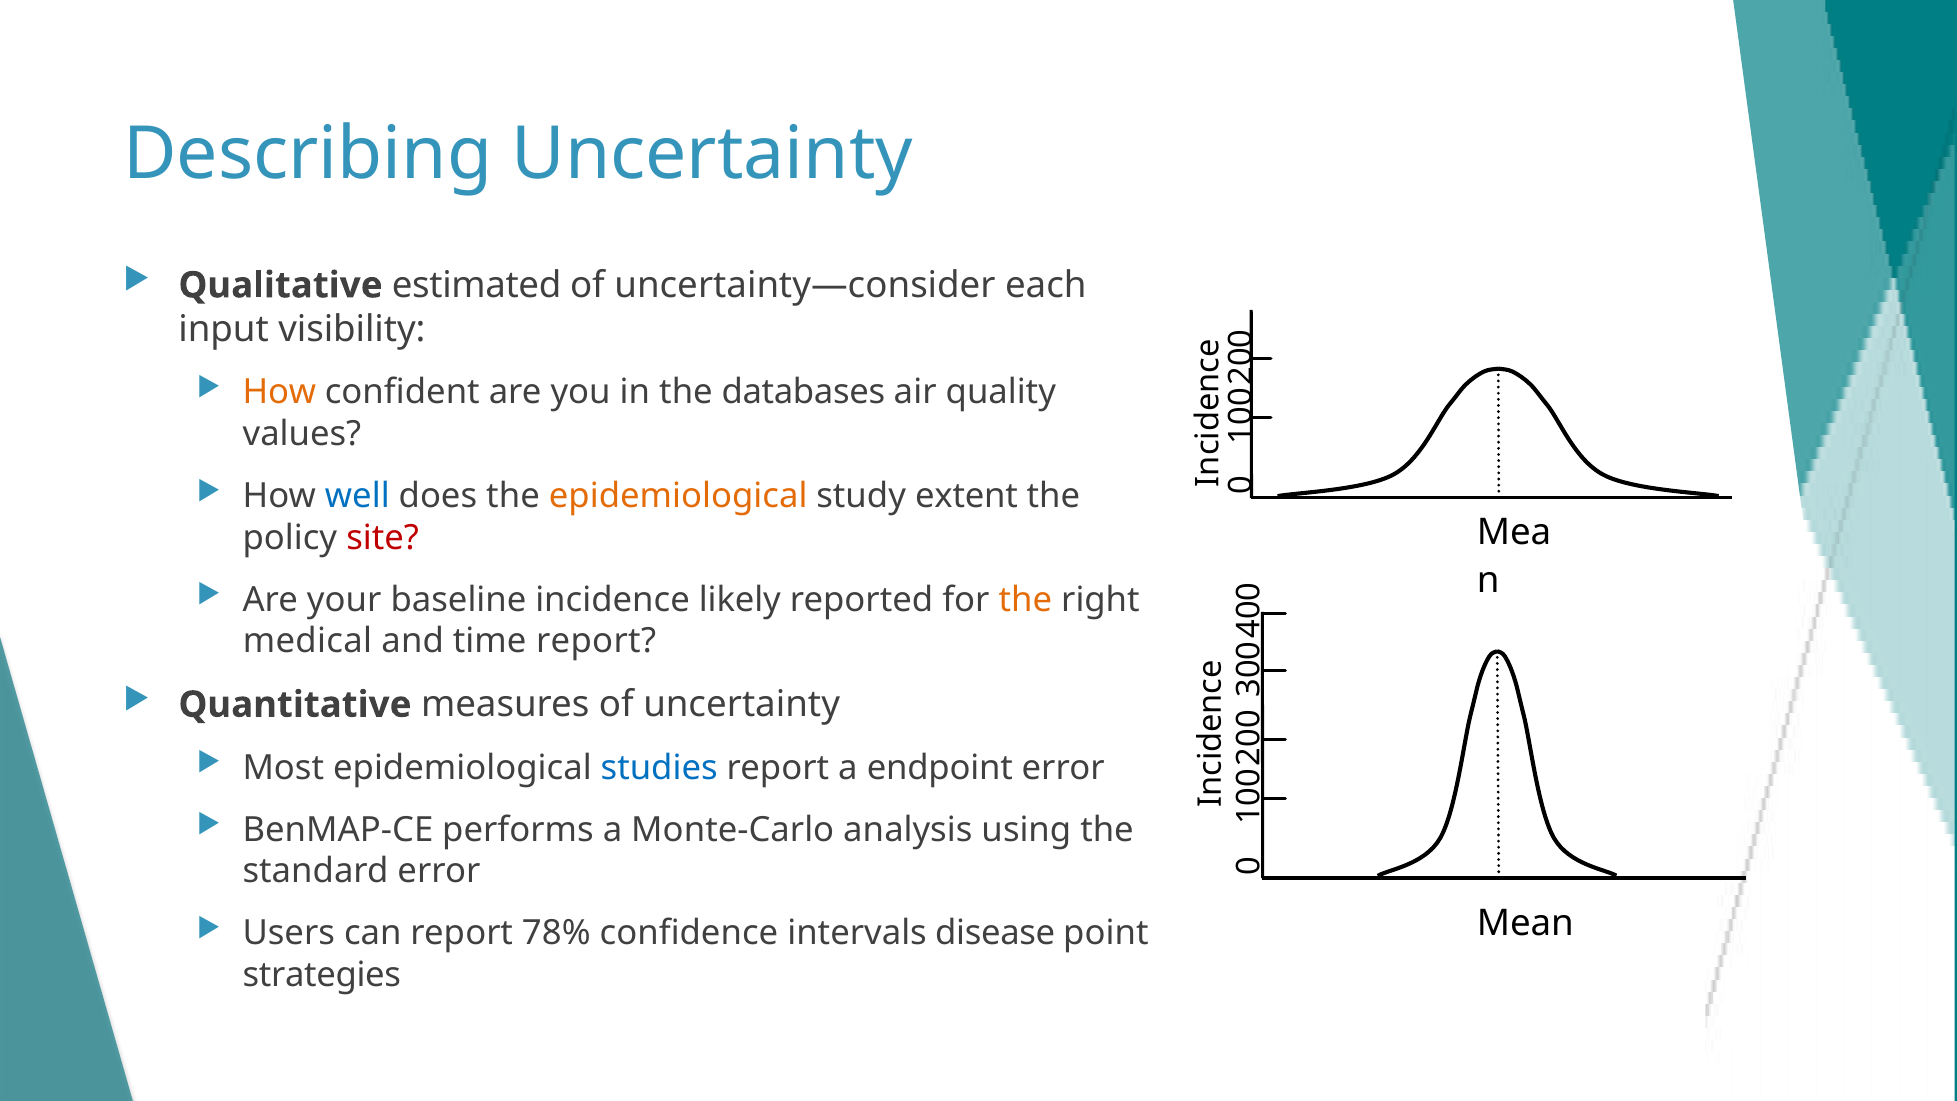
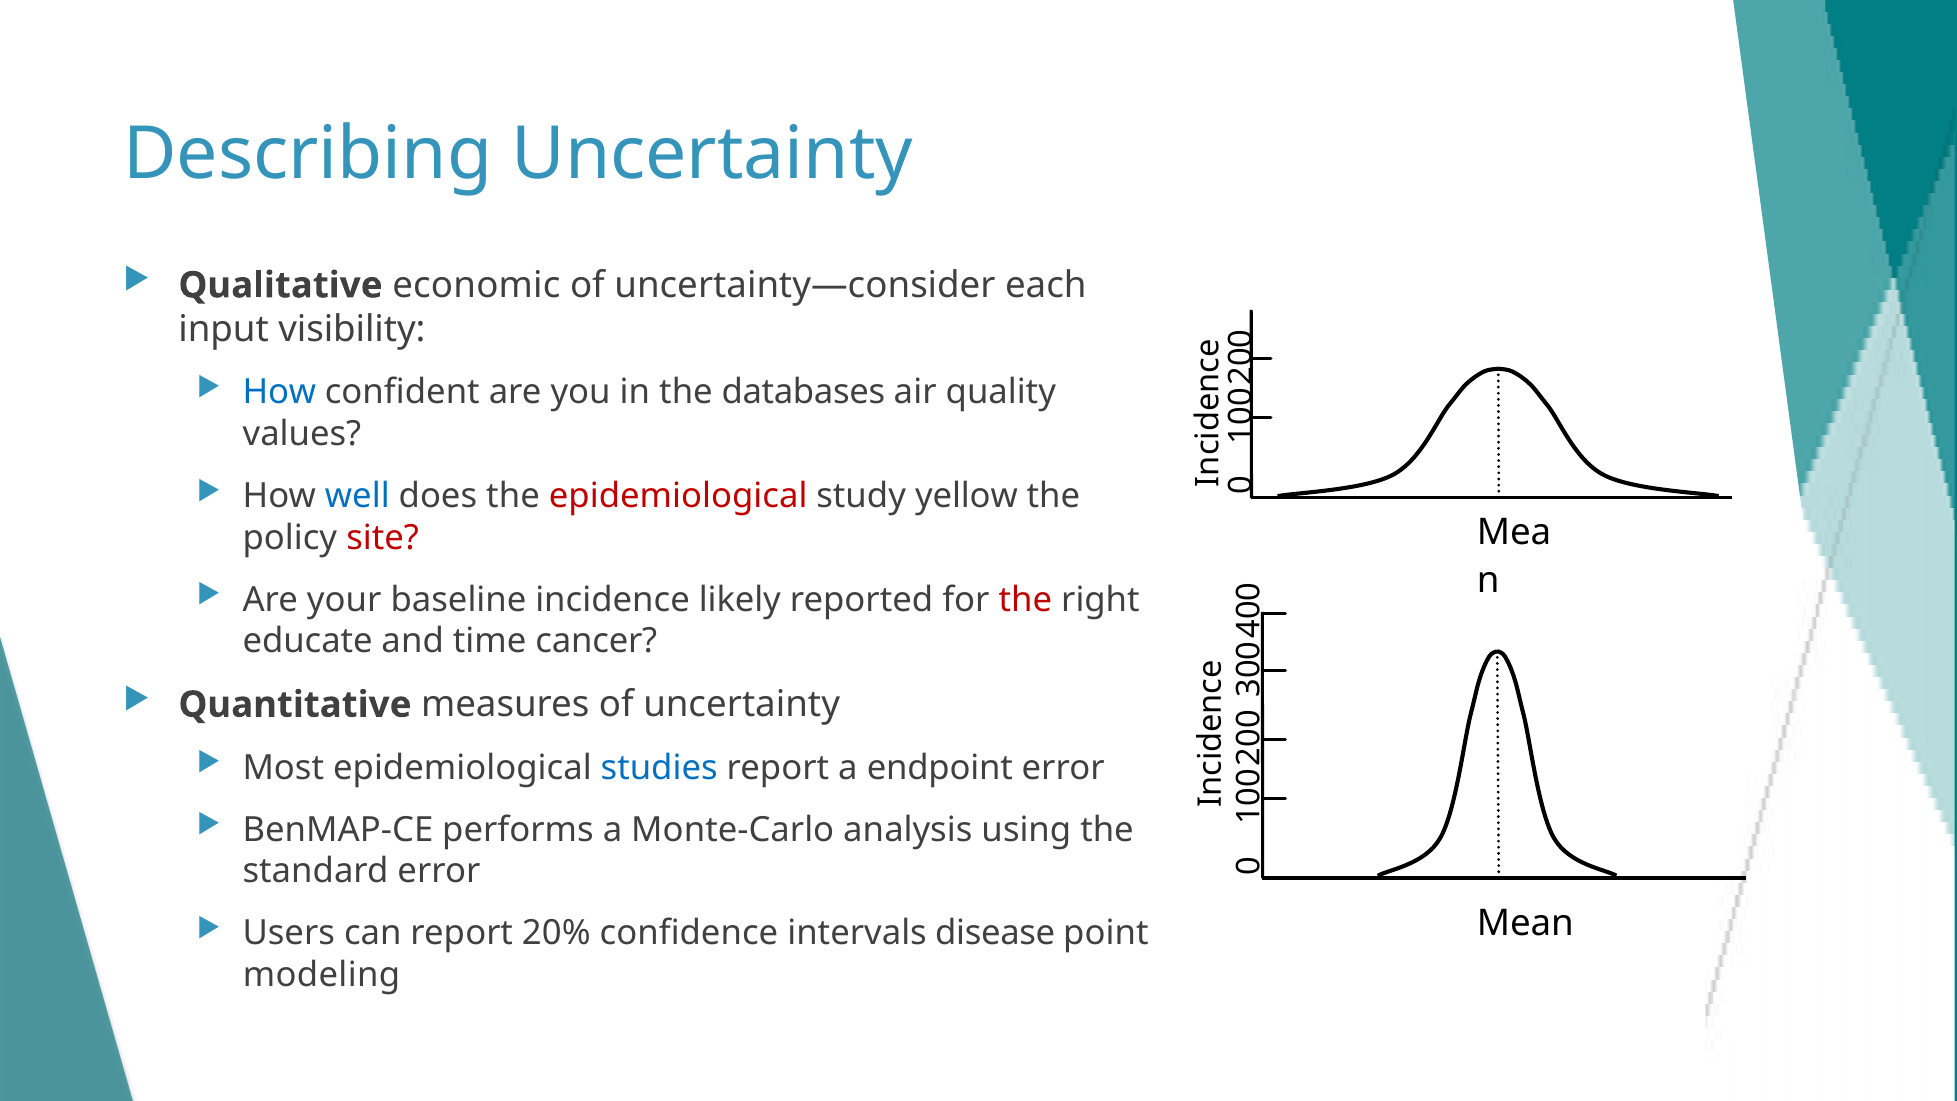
estimated: estimated -> economic
How at (279, 392) colour: orange -> blue
epidemiological at (678, 496) colour: orange -> red
extent: extent -> yellow
the at (1025, 600) colour: orange -> red
medical: medical -> educate
time report: report -> cancer
78%: 78% -> 20%
strategies: strategies -> modeling
